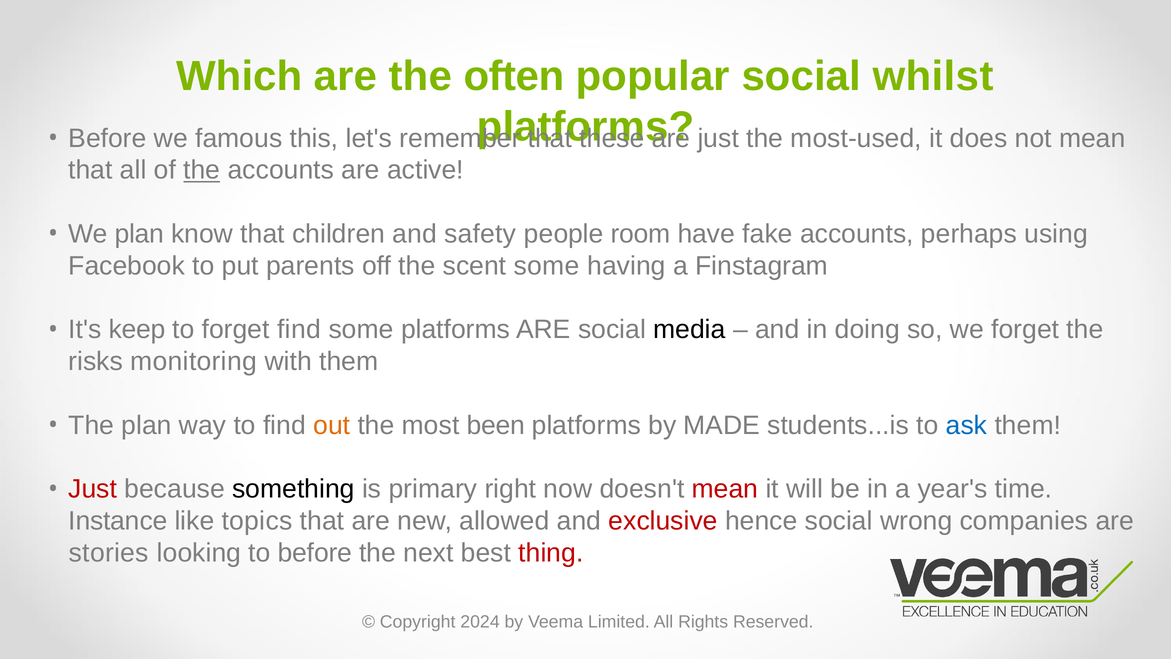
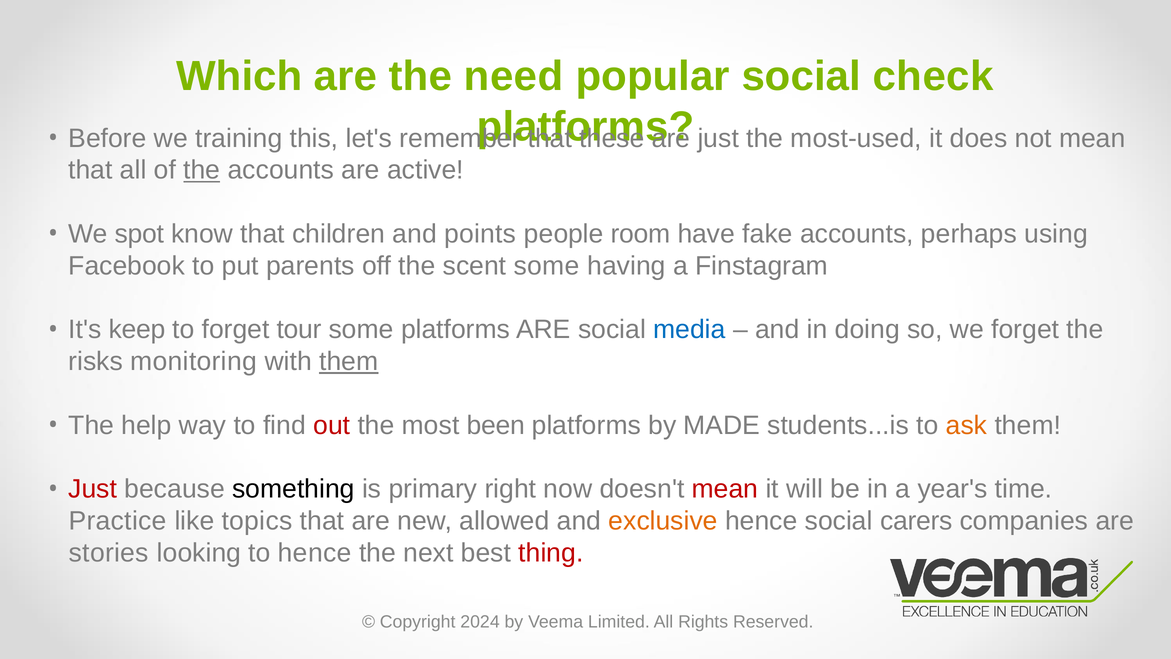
often: often -> need
whilst: whilst -> check
famous: famous -> training
We plan: plan -> spot
safety: safety -> points
forget find: find -> tour
media colour: black -> blue
them at (349, 361) underline: none -> present
The plan: plan -> help
out colour: orange -> red
ask colour: blue -> orange
Instance: Instance -> Practice
exclusive colour: red -> orange
wrong: wrong -> carers
to before: before -> hence
